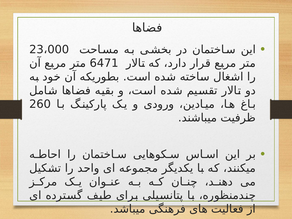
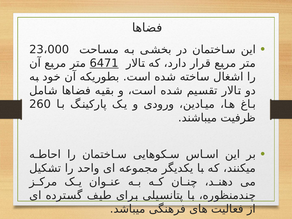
6471 underline: none -> present
